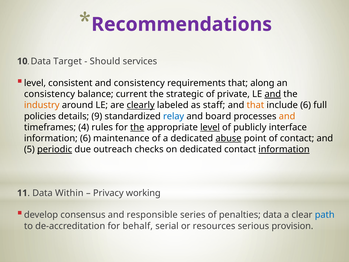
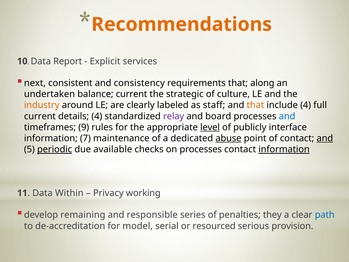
Recommendations colour: purple -> orange
Target: Target -> Report
Should: Should -> Explicit
level at (35, 83): level -> next
consistency at (49, 94): consistency -> undertaken
private: private -> culture
and at (273, 94) underline: present -> none
clearly underline: present -> none
include 6: 6 -> 4
policies at (40, 116): policies -> current
details 9: 9 -> 4
relay colour: blue -> purple
and at (287, 116) colour: orange -> blue
4: 4 -> 9
the at (137, 127) underline: present -> none
information 6: 6 -> 7
and at (325, 138) underline: none -> present
outreach: outreach -> available
on dedicated: dedicated -> processes
consensus: consensus -> remaining
penalties data: data -> they
behalf: behalf -> model
resources: resources -> resourced
